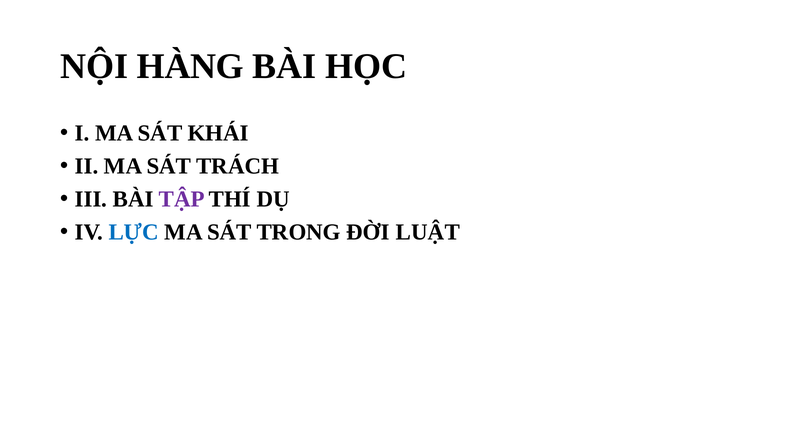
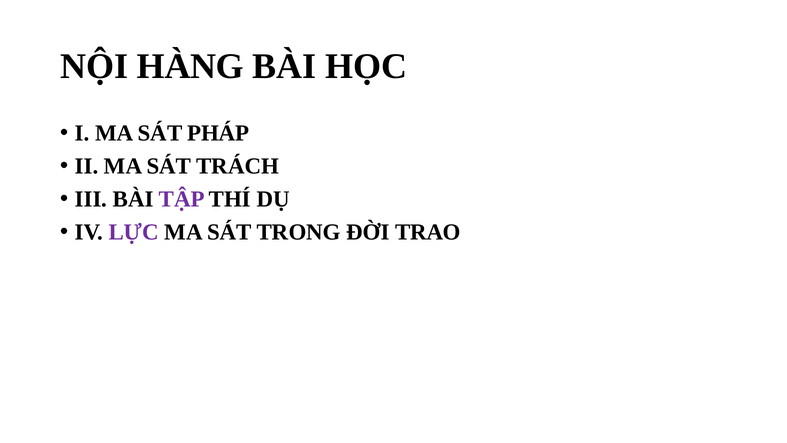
KHÁI: KHÁI -> PHÁP
LỰC colour: blue -> purple
LUẬT: LUẬT -> TRAO
